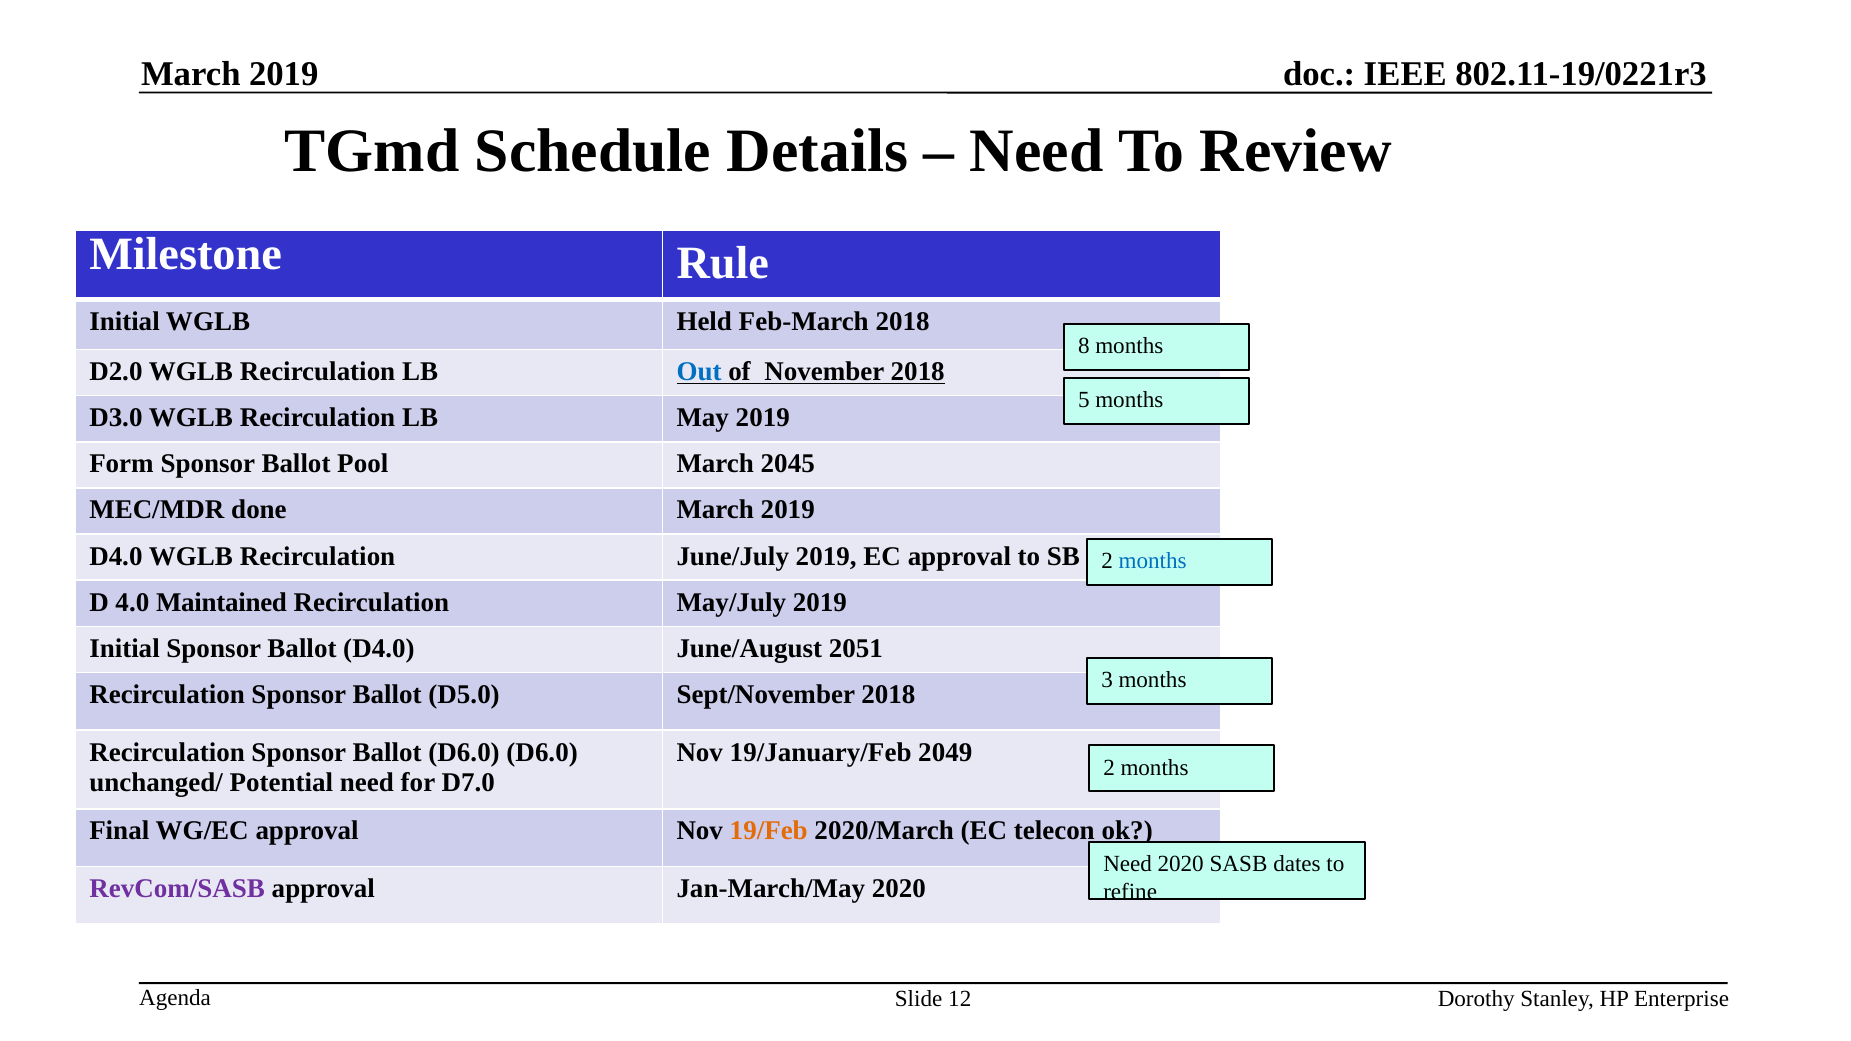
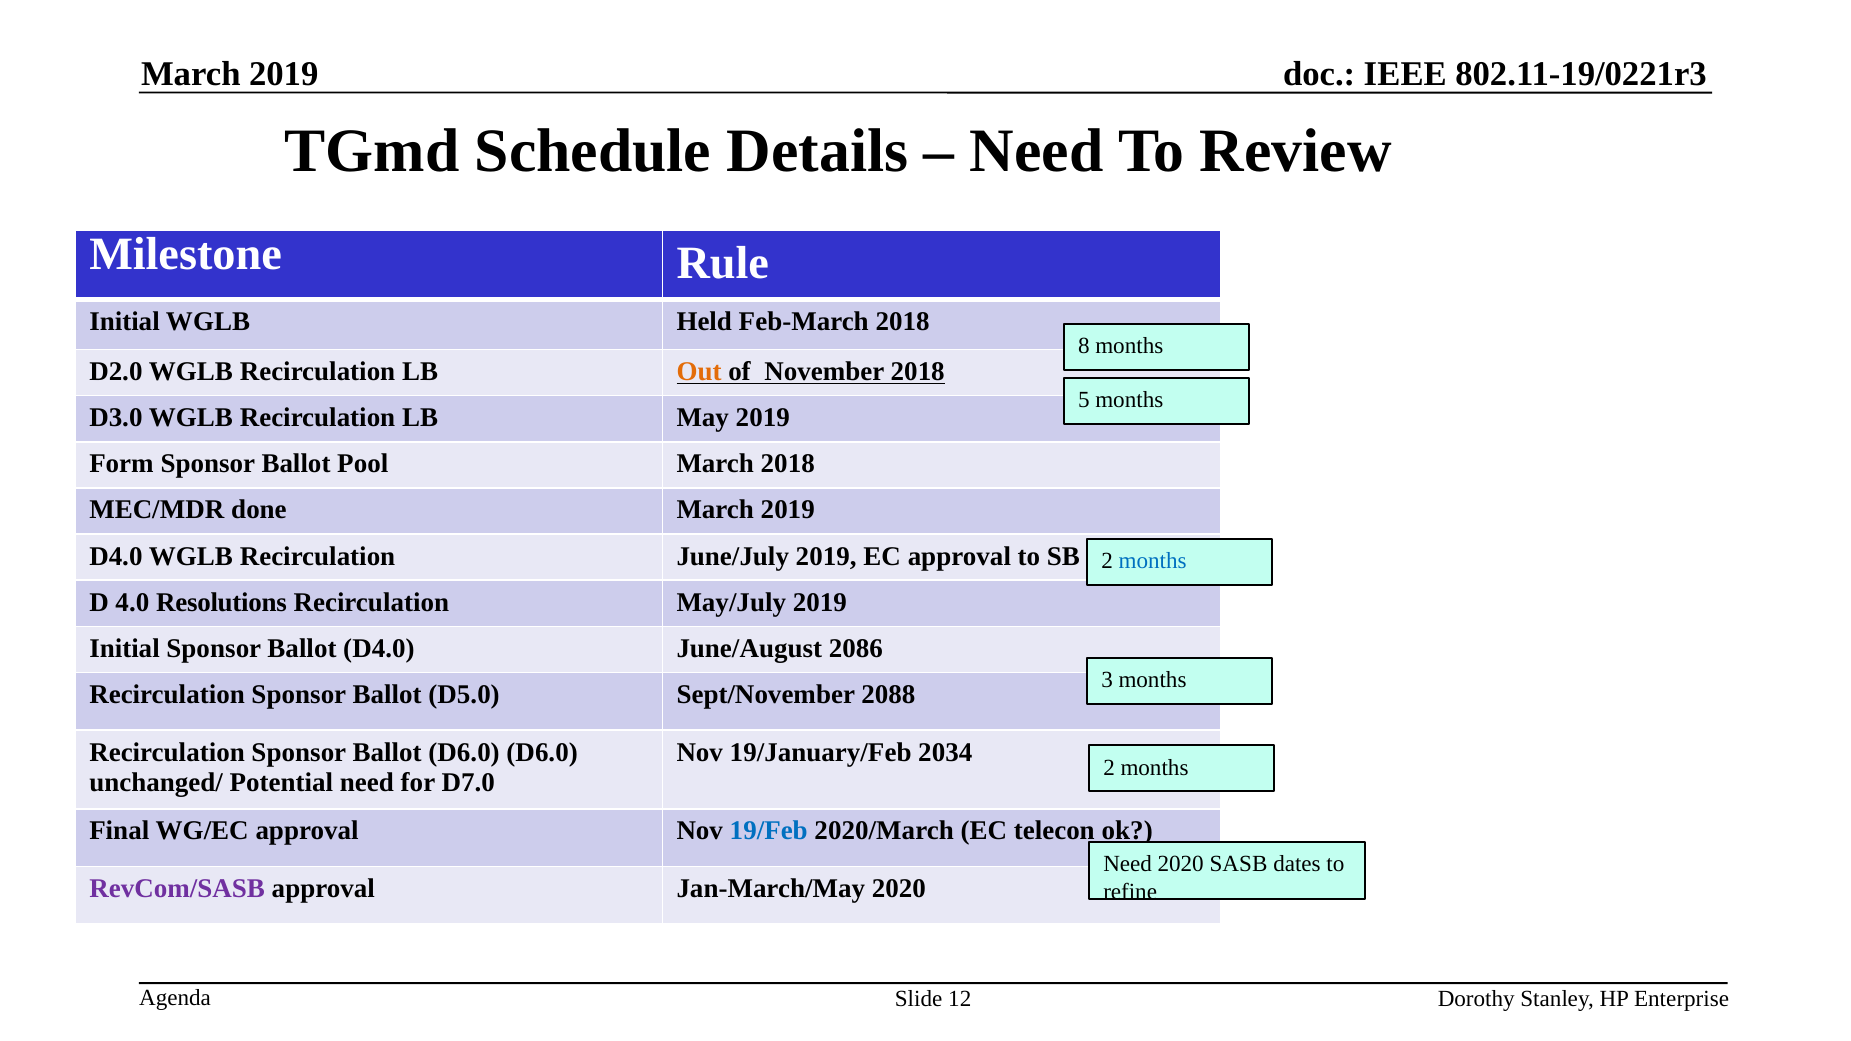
Out colour: blue -> orange
March 2045: 2045 -> 2018
Maintained: Maintained -> Resolutions
2051: 2051 -> 2086
Sept/November 2018: 2018 -> 2088
2049: 2049 -> 2034
19/Feb colour: orange -> blue
